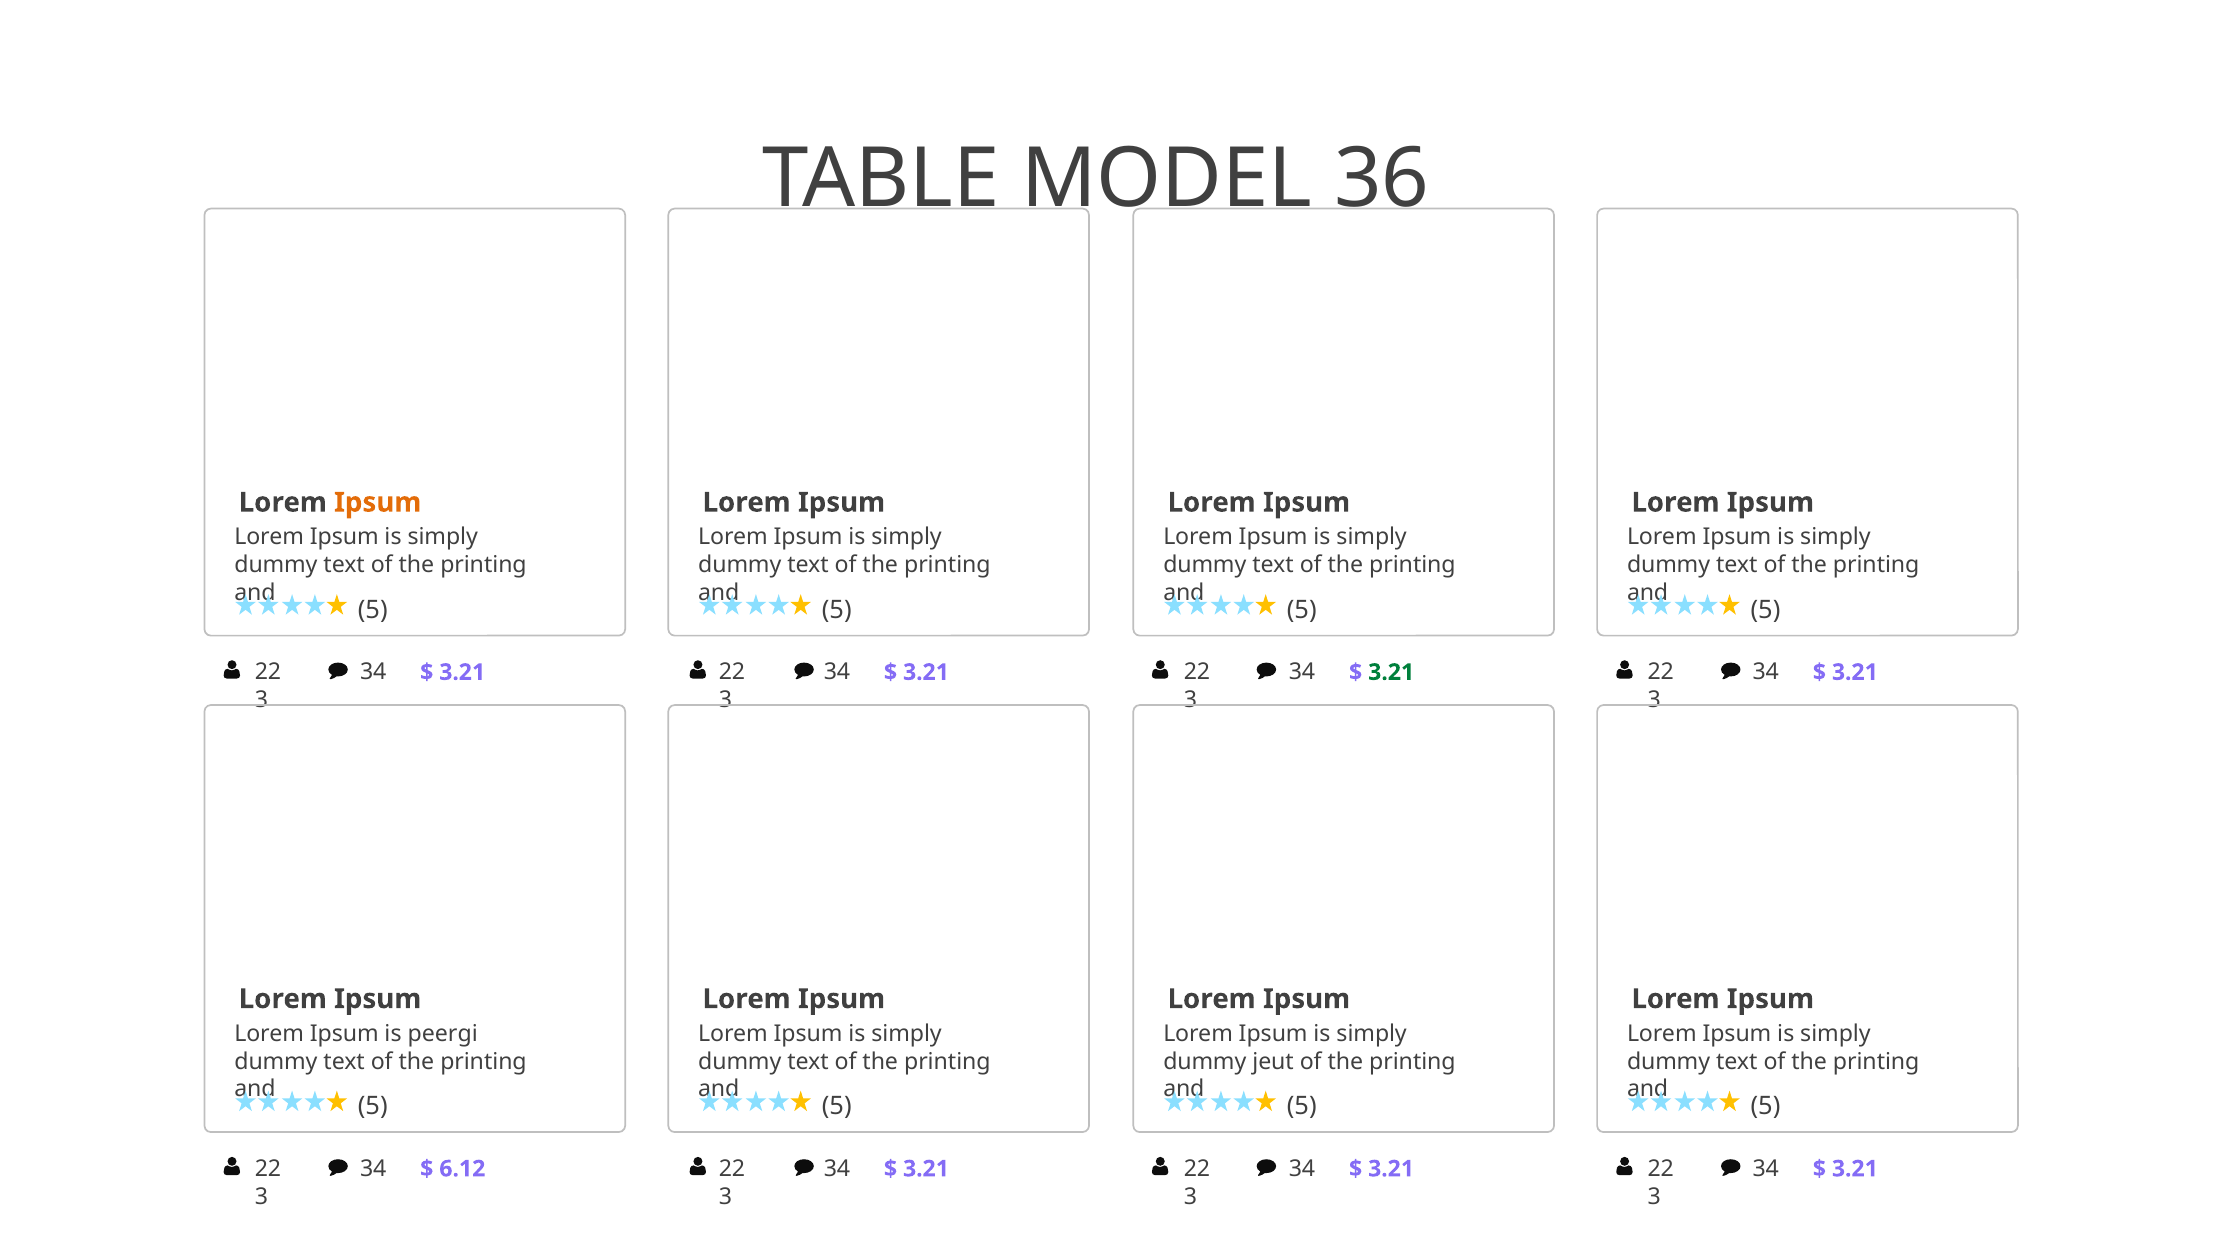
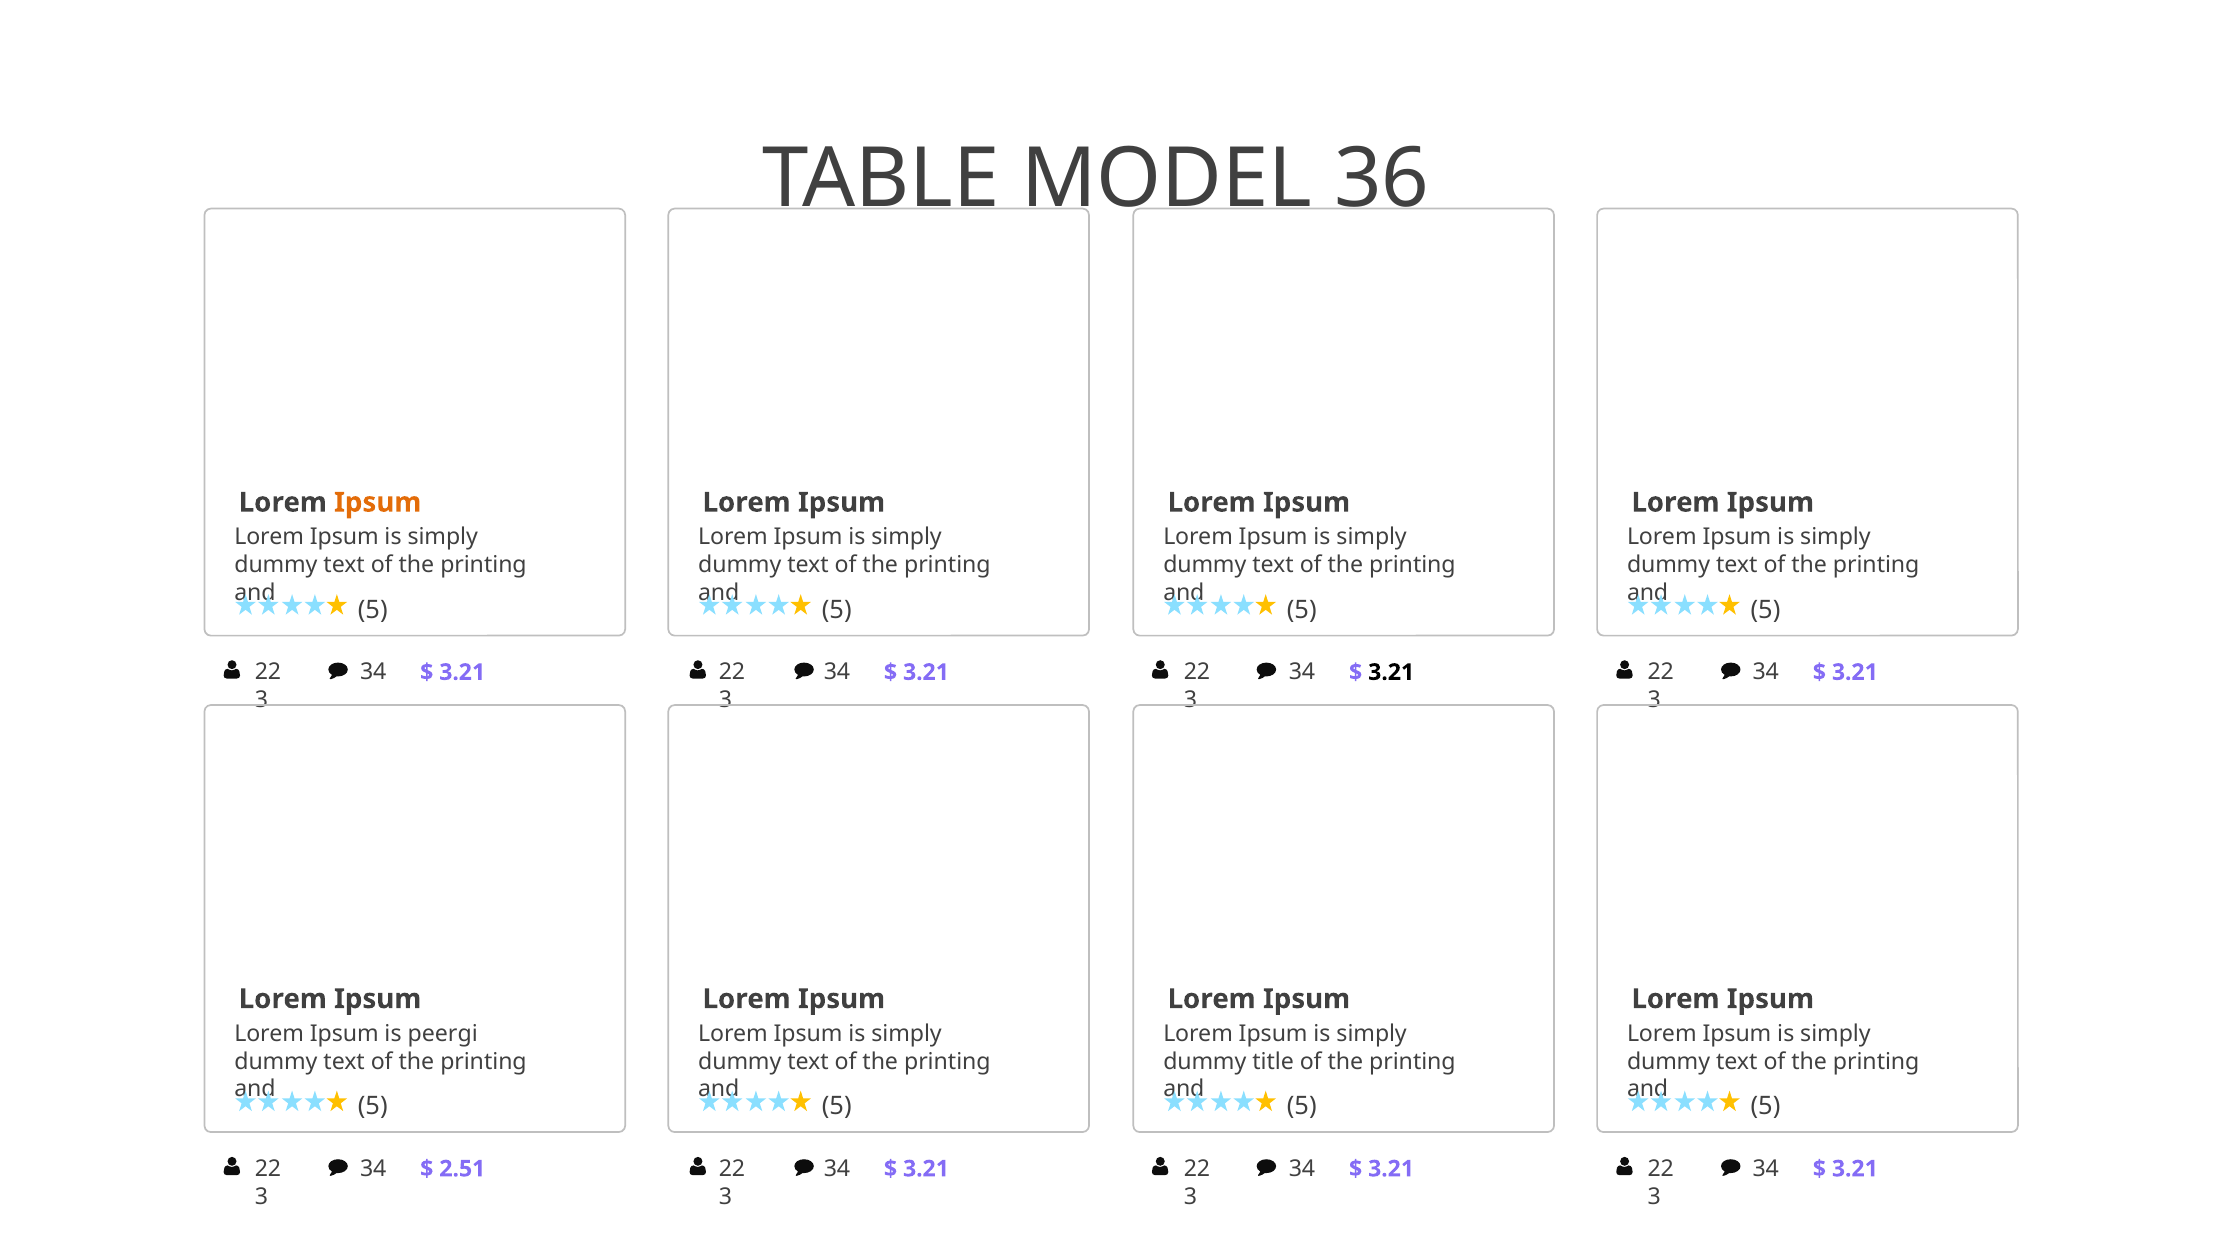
3.21 at (1391, 672) colour: green -> black
jeut: jeut -> title
6.12: 6.12 -> 2.51
